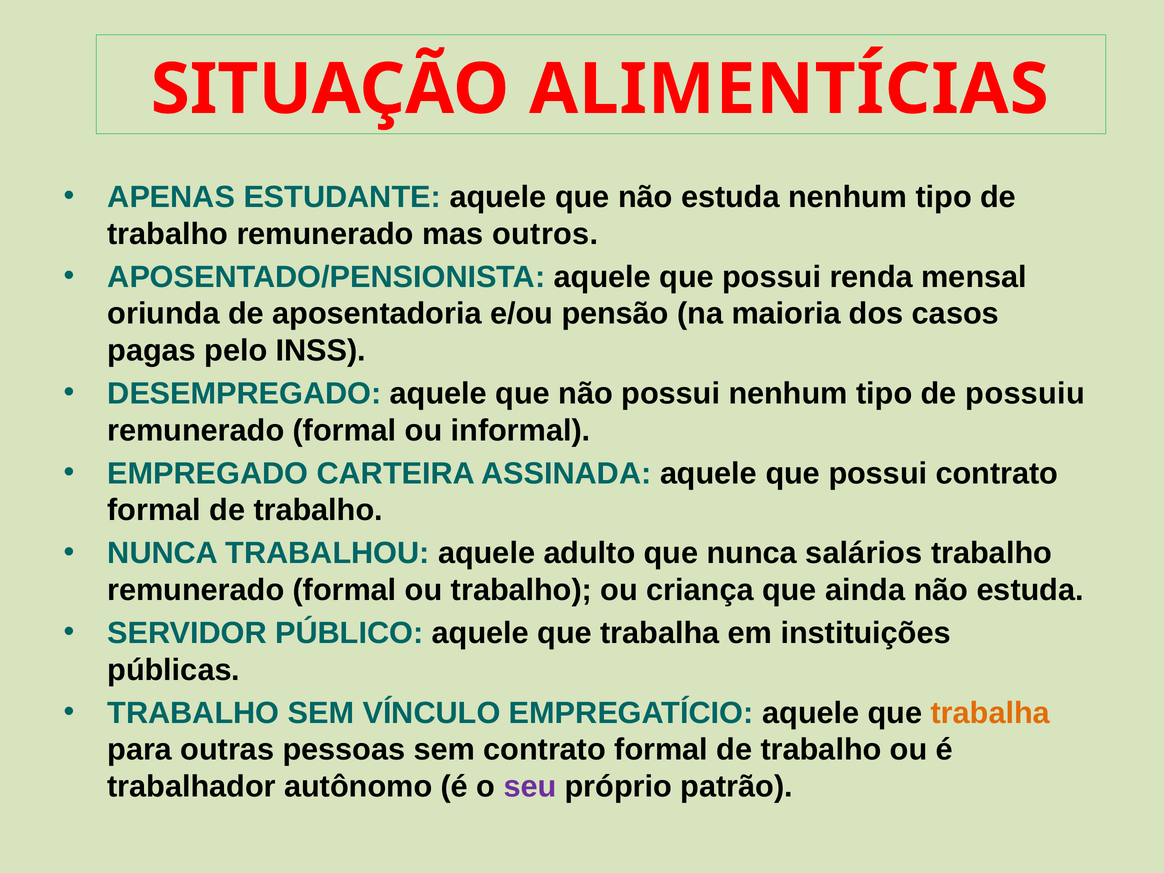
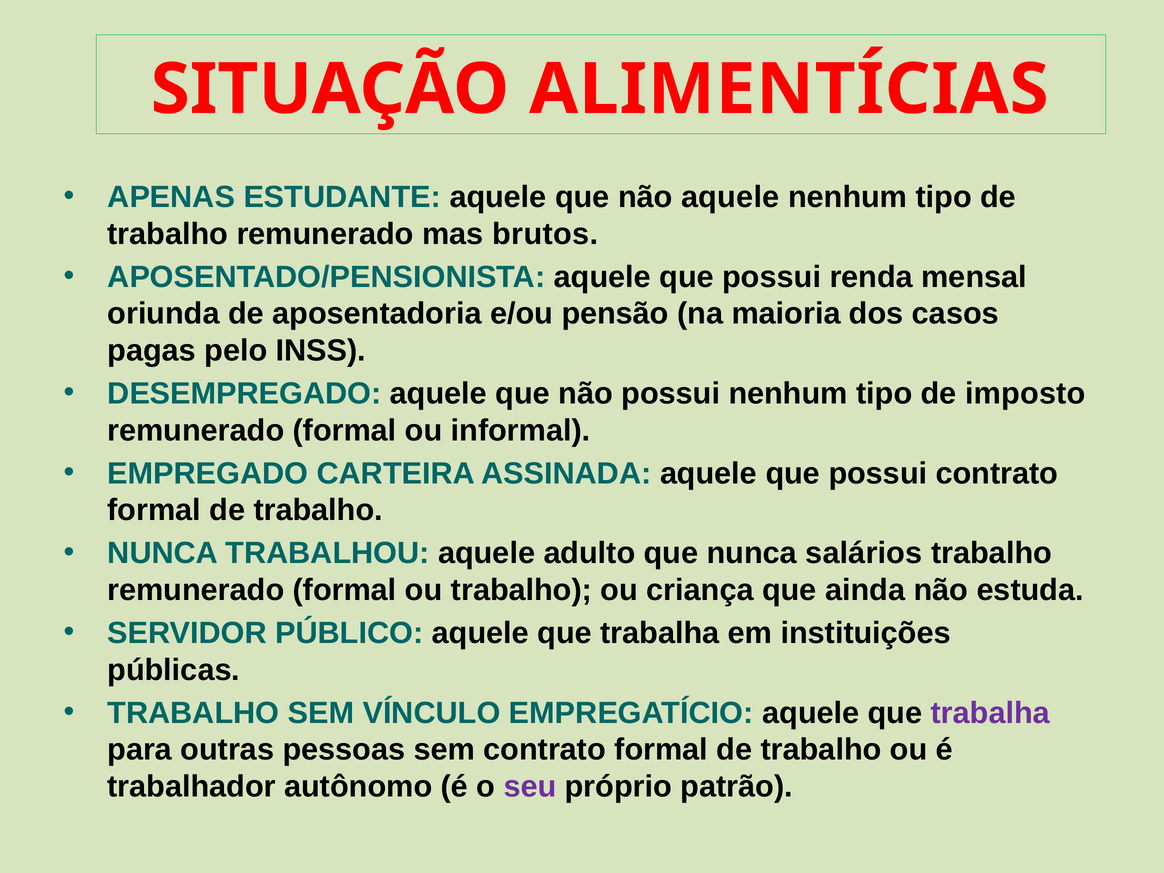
que não estuda: estuda -> aquele
outros: outros -> brutos
possuiu: possuiu -> imposto
trabalha at (990, 713) colour: orange -> purple
